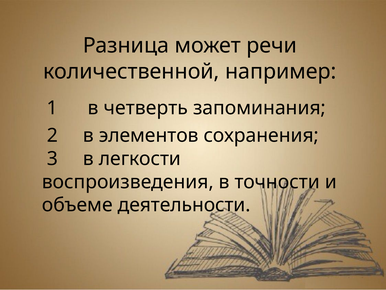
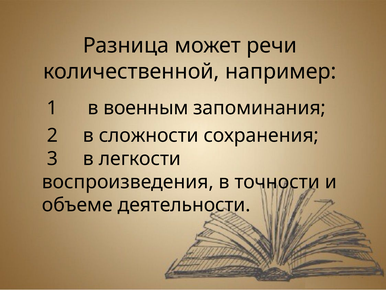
четверть: четверть -> военным
элементов: элементов -> сложности
